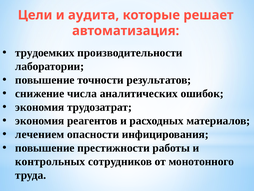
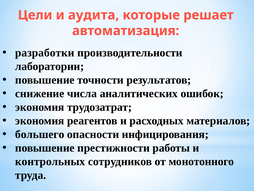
трудоемких: трудоемких -> разработки
лечением: лечением -> большего
